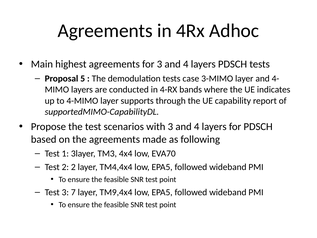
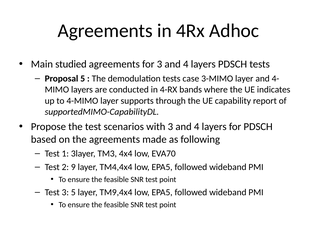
highest: highest -> studied
2 2: 2 -> 9
3 7: 7 -> 5
